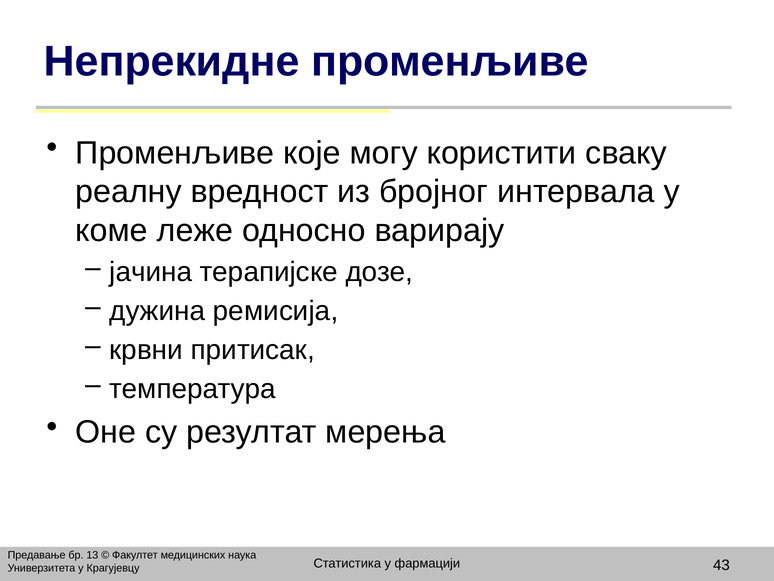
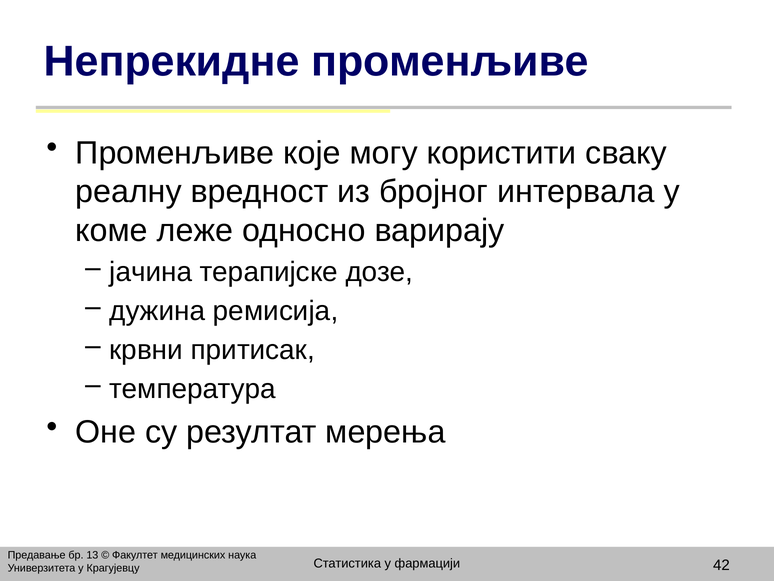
43: 43 -> 42
